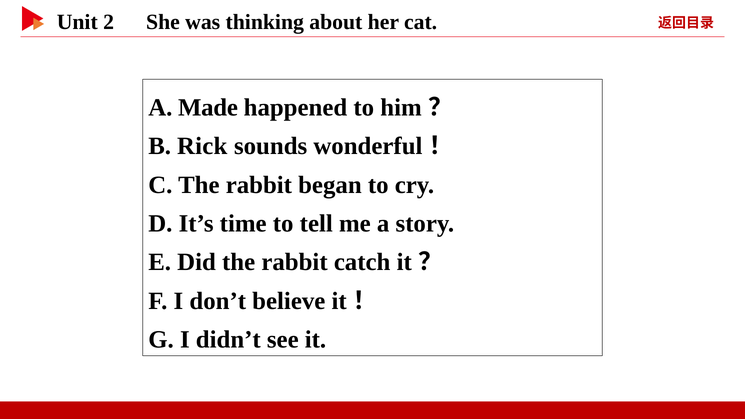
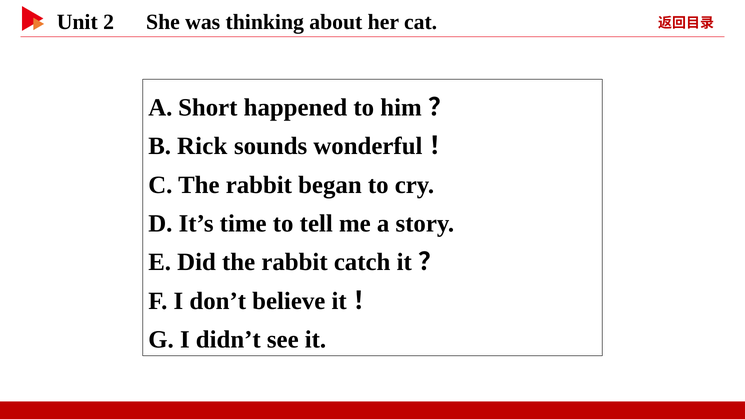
Made: Made -> Short
